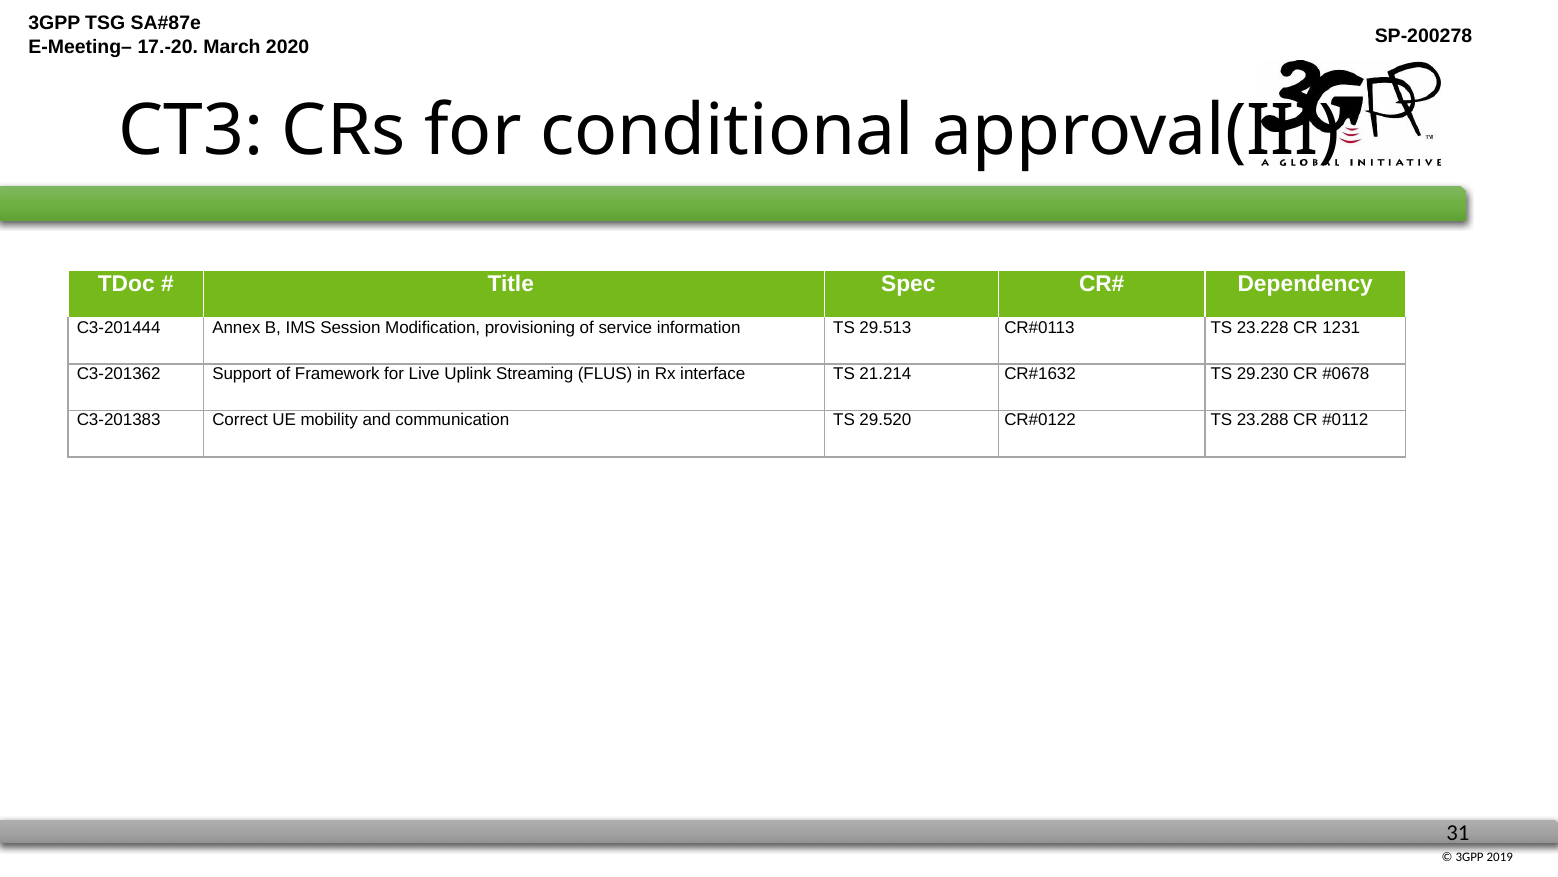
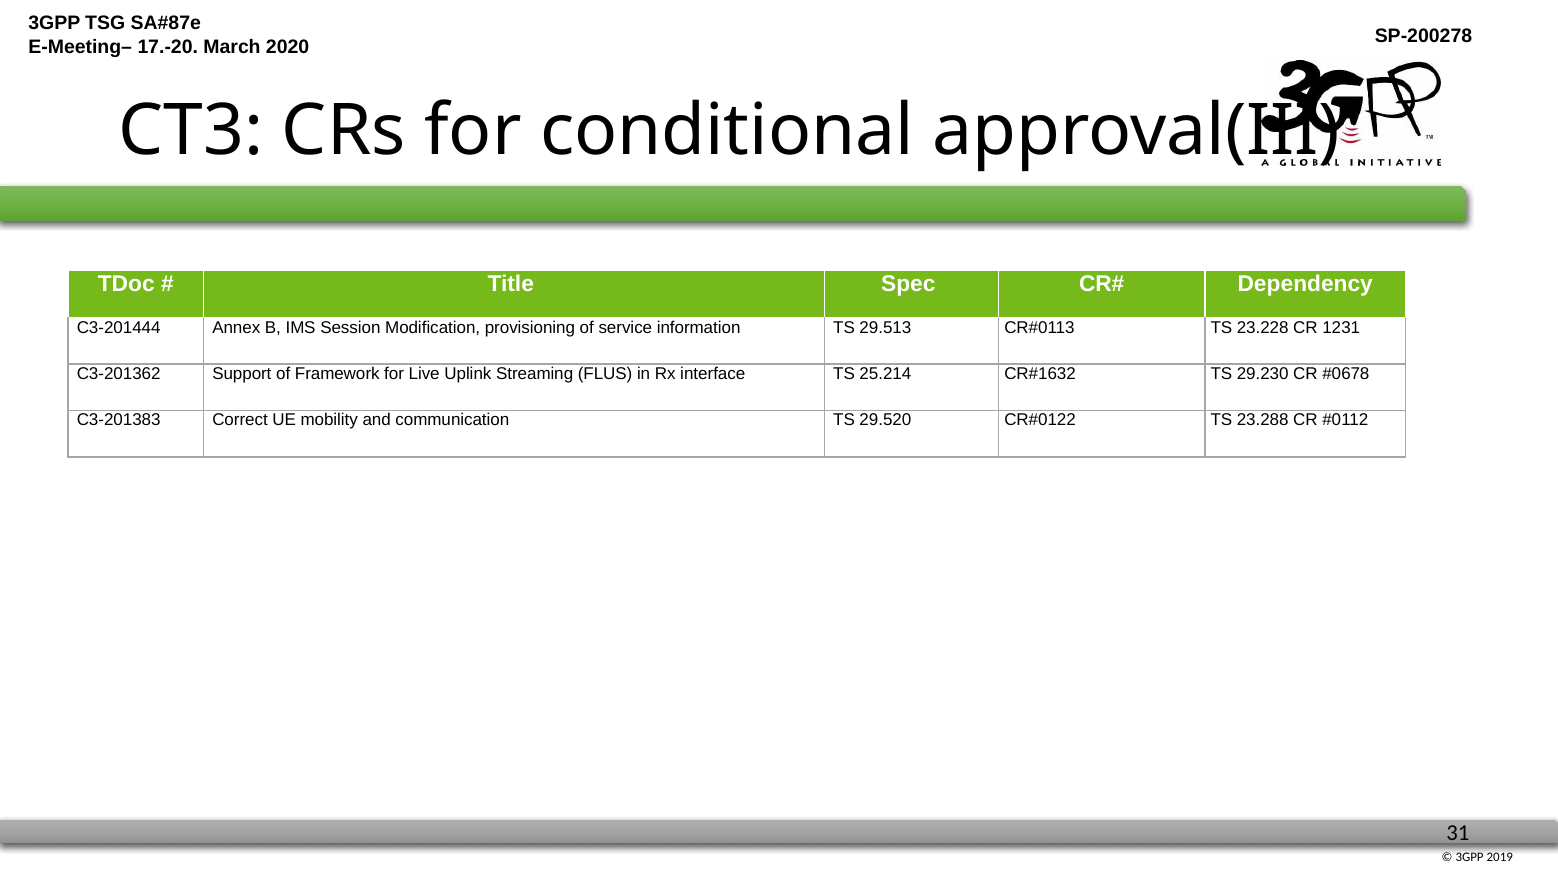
21.214: 21.214 -> 25.214
